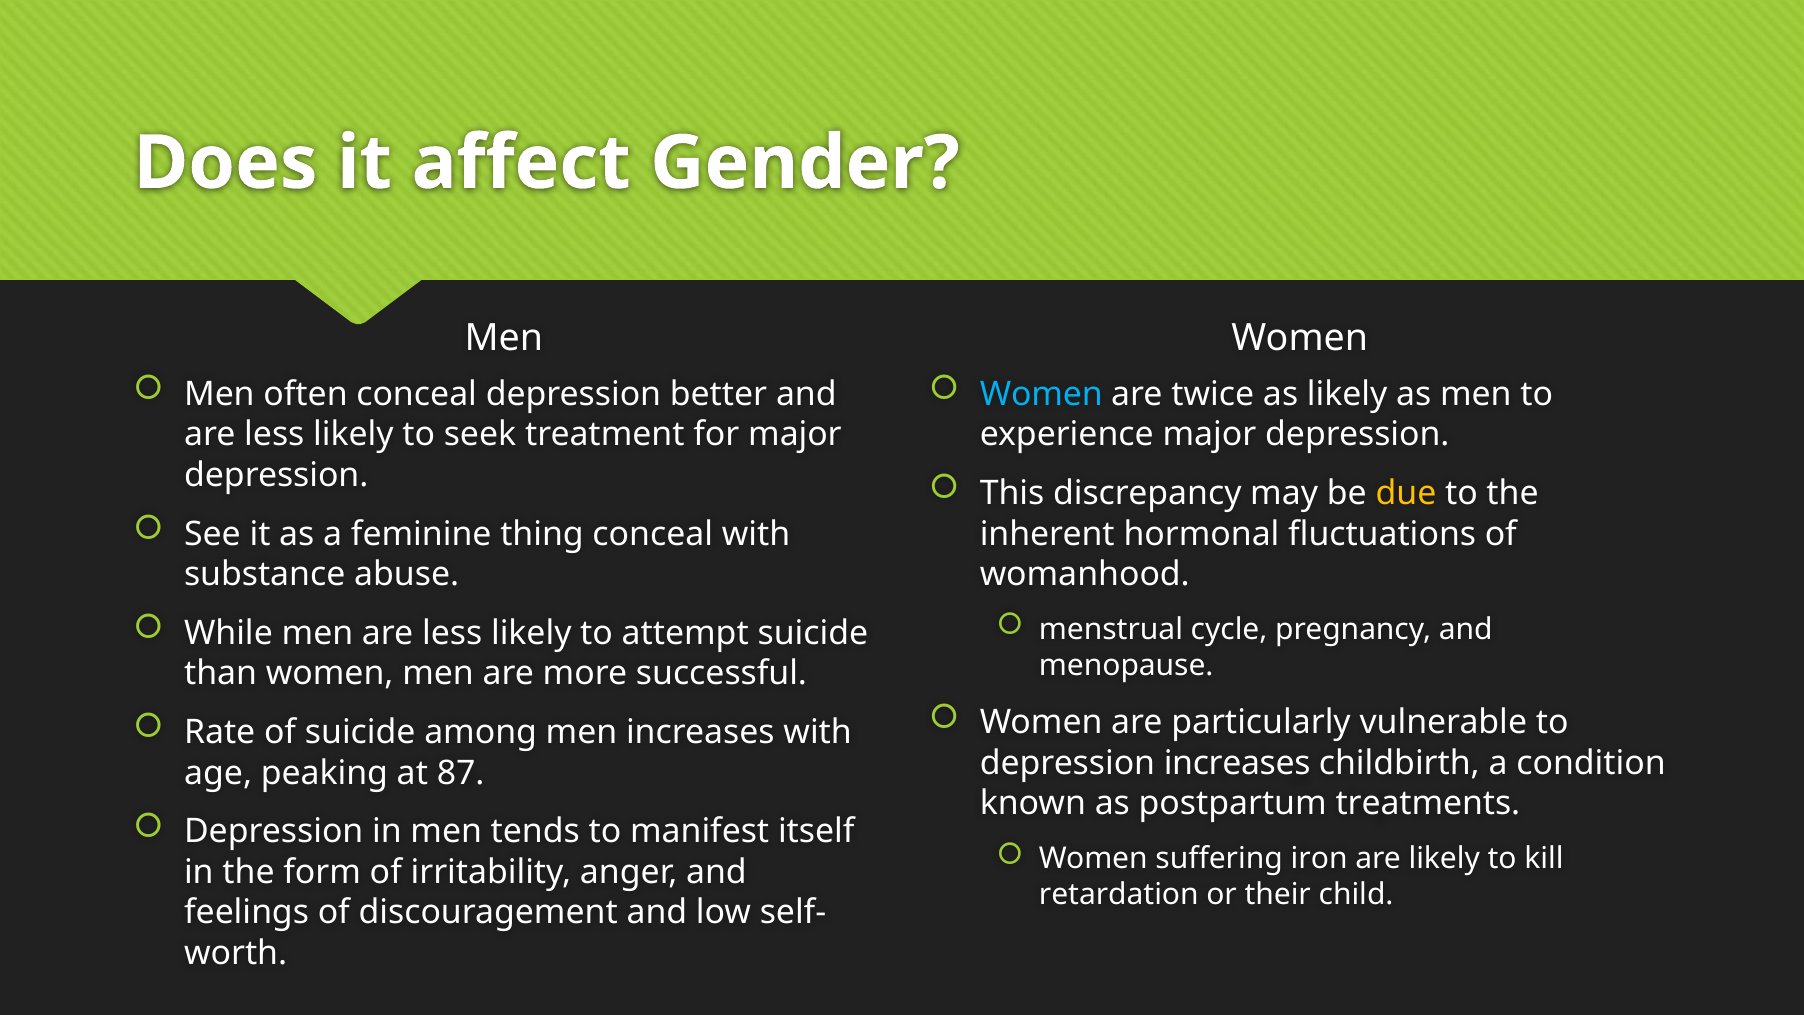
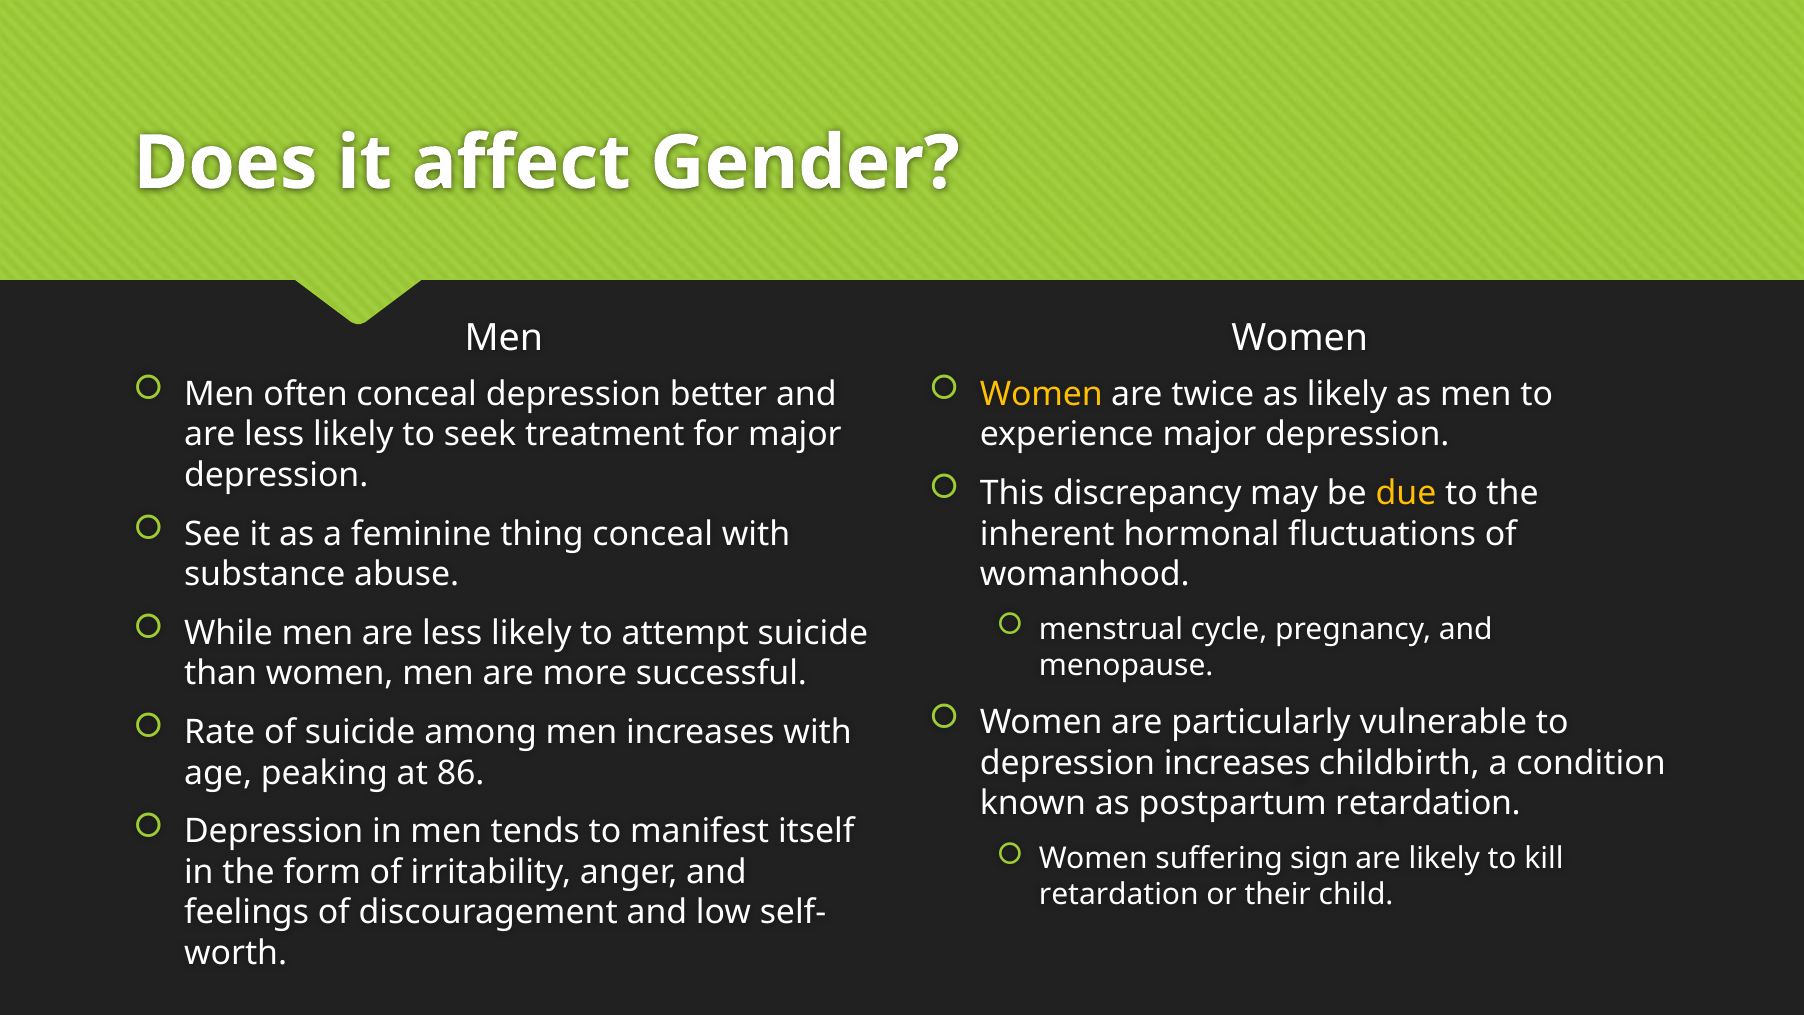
Women at (1041, 394) colour: light blue -> yellow
87: 87 -> 86
postpartum treatments: treatments -> retardation
iron: iron -> sign
